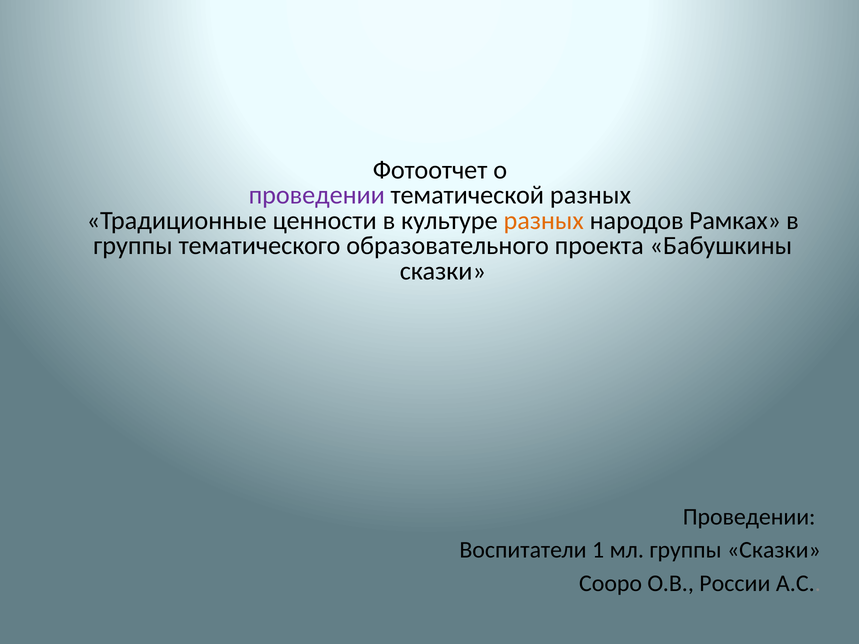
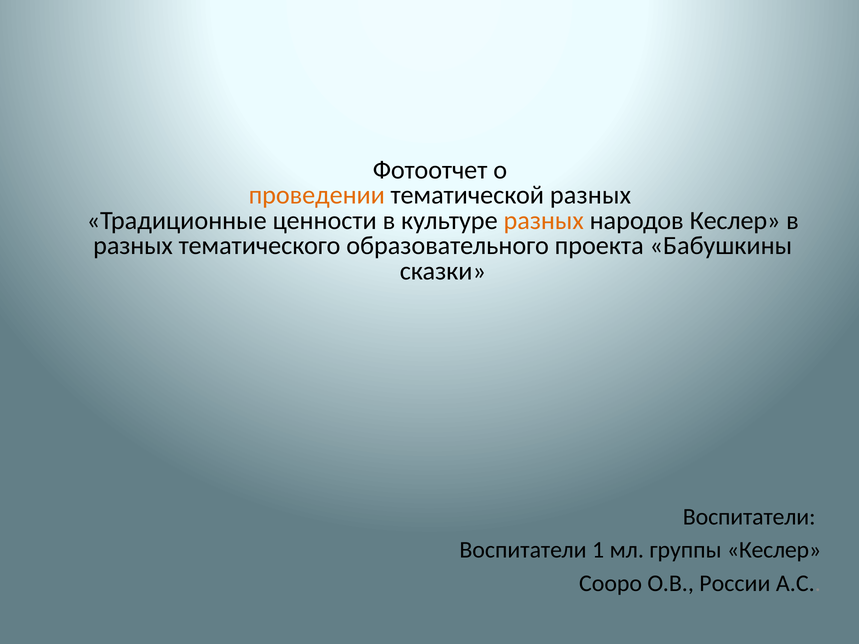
проведении at (317, 195) colour: purple -> orange
народов Рамках: Рамках -> Кеслер
группы at (133, 246): группы -> разных
Проведении at (749, 517): Проведении -> Воспитатели
группы Сказки: Сказки -> Кеслер
